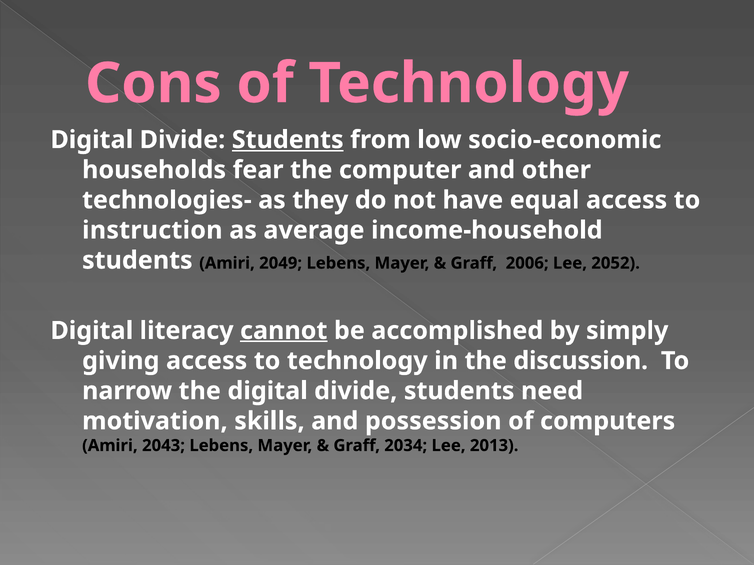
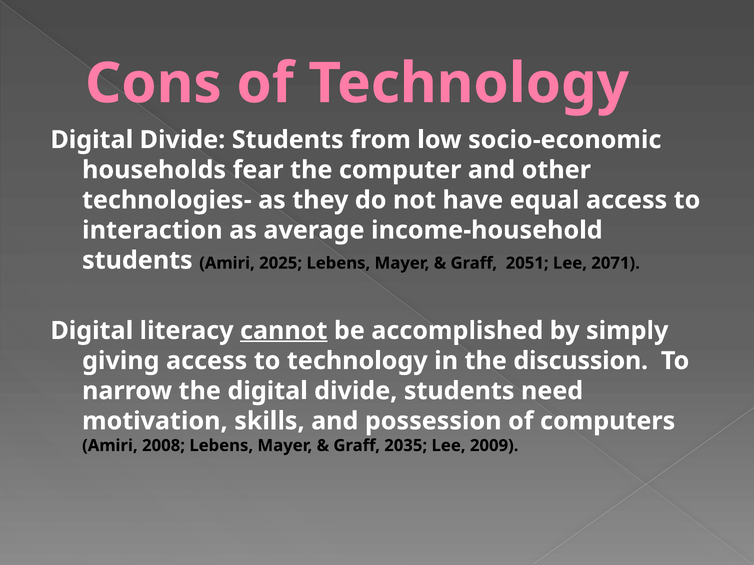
Students at (288, 140) underline: present -> none
instruction: instruction -> interaction
2049: 2049 -> 2025
2006: 2006 -> 2051
2052: 2052 -> 2071
2043: 2043 -> 2008
2034: 2034 -> 2035
2013: 2013 -> 2009
